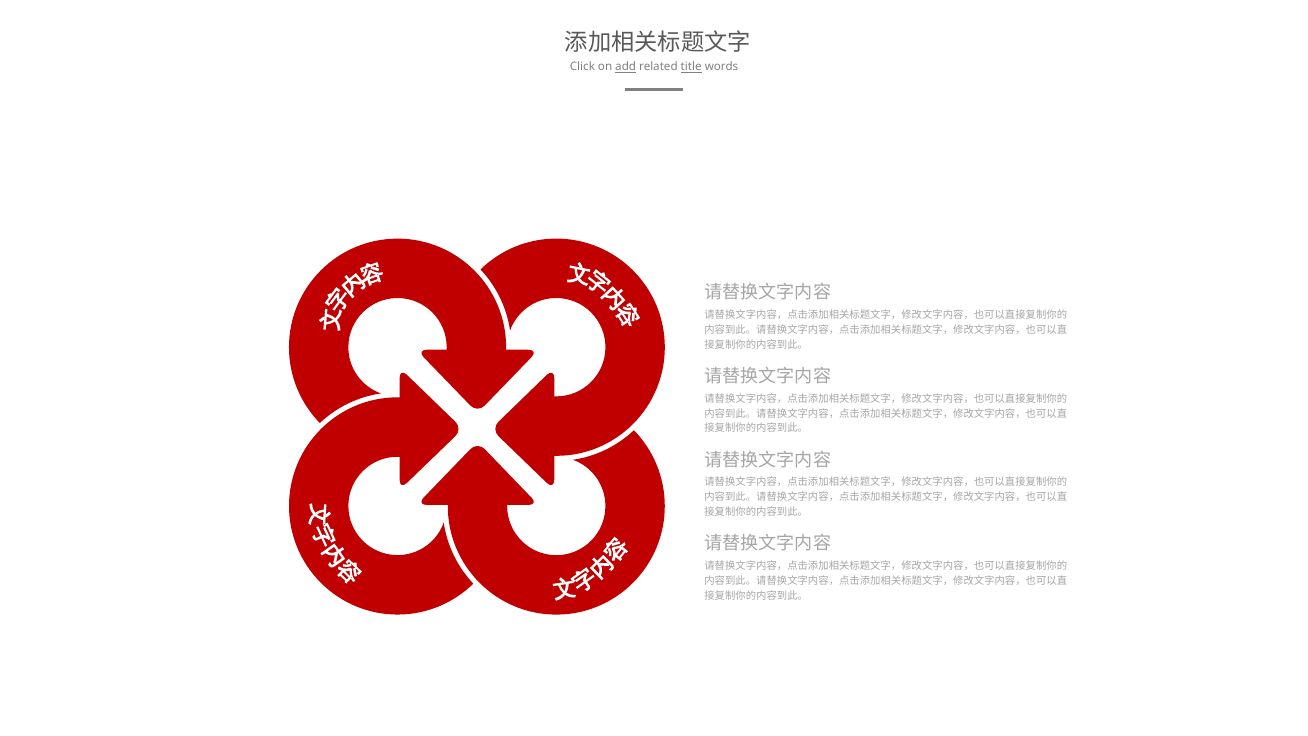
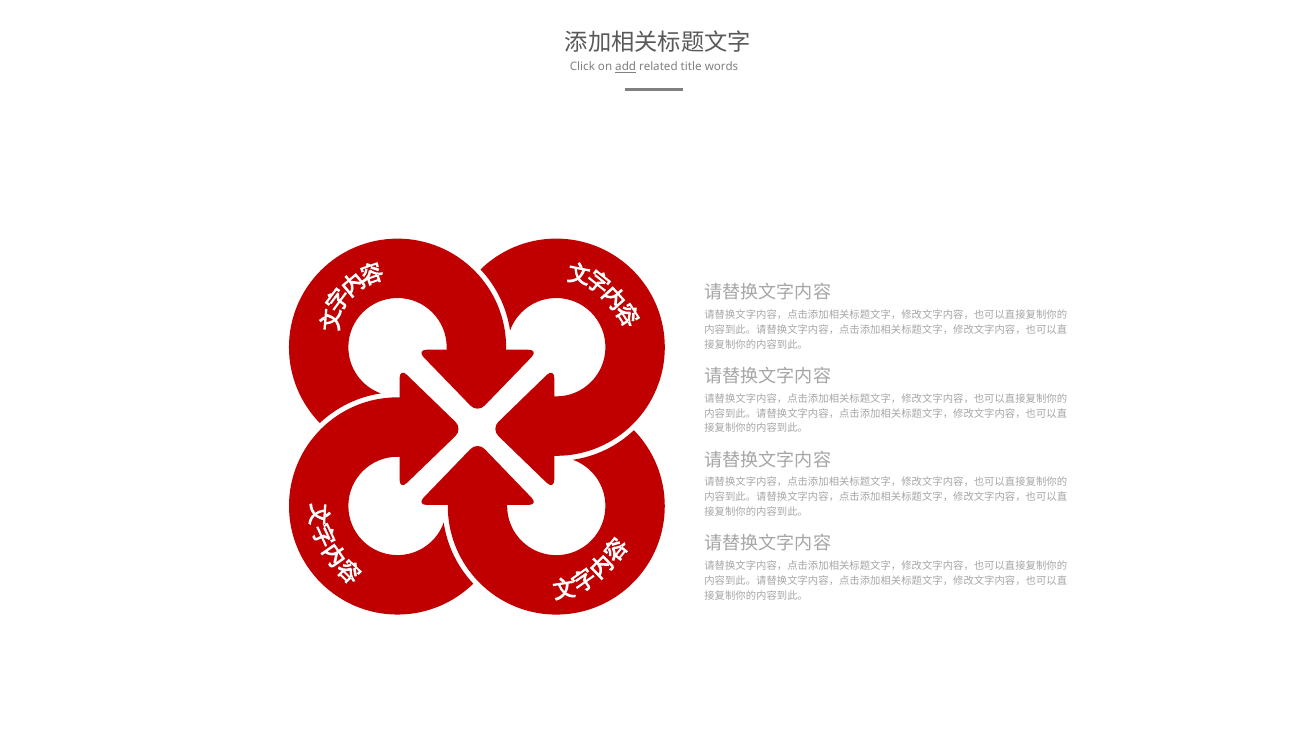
title underline: present -> none
